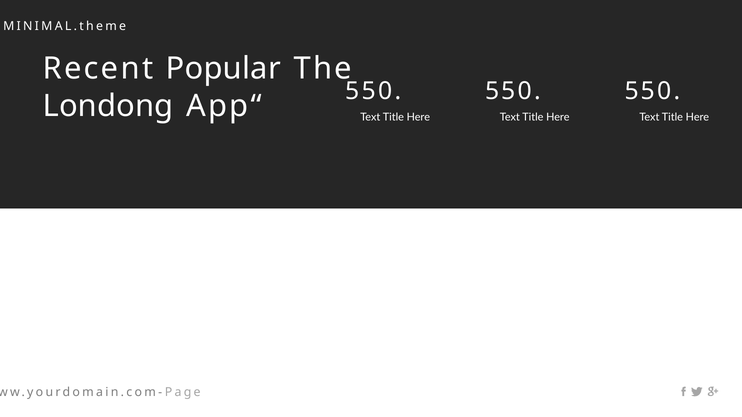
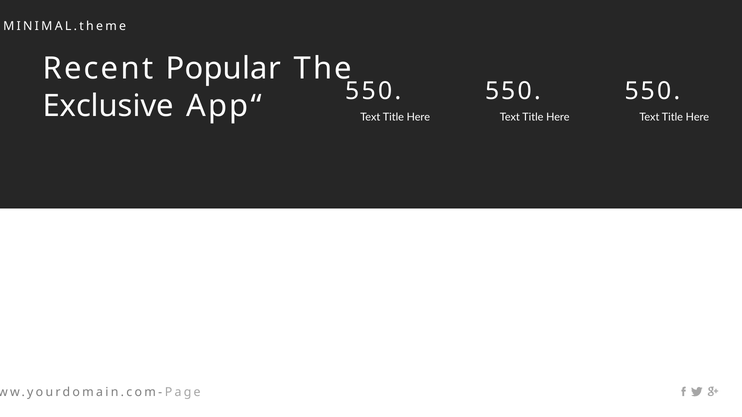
Londong: Londong -> Exclusive
